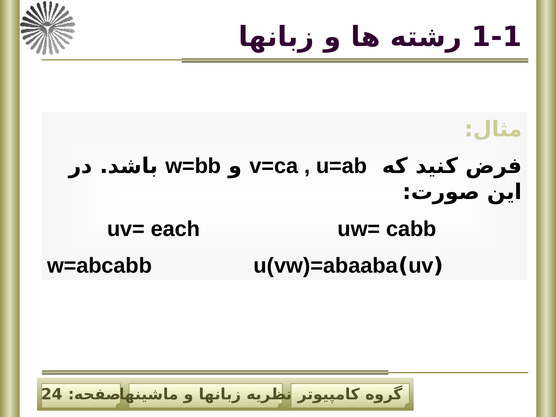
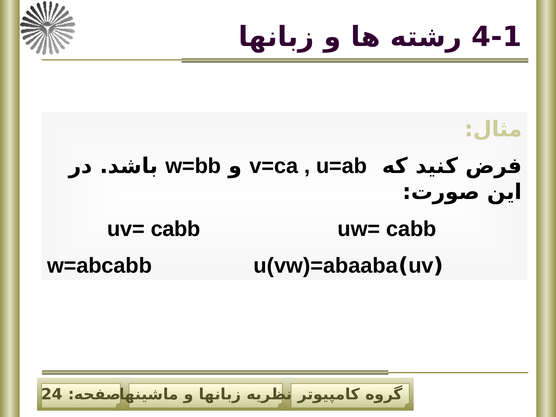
1-1: 1-1 -> 4-1
uv= each: each -> cabb
